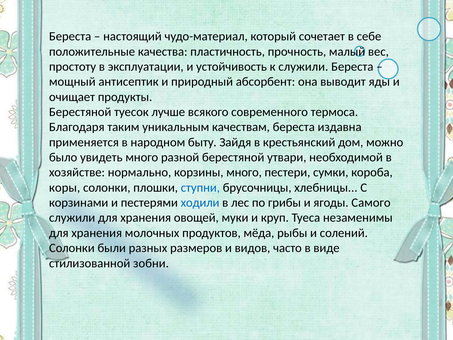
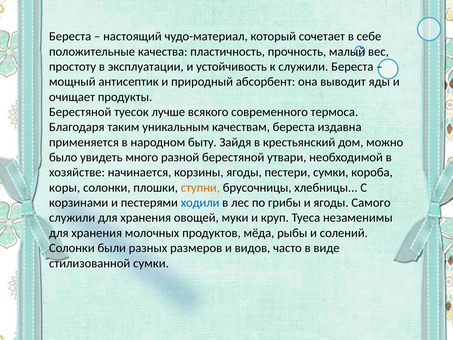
нормально: нормально -> начинается
корзины много: много -> ягоды
ступни colour: blue -> orange
стилизованной зобни: зобни -> сумки
